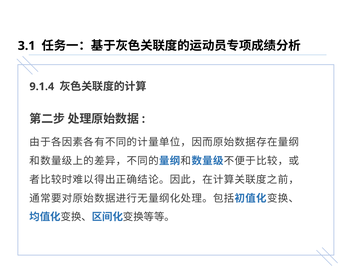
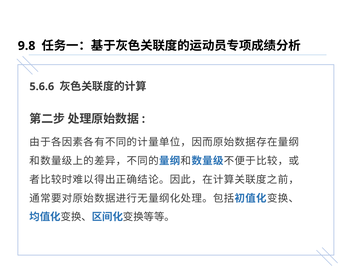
3.1: 3.1 -> 9.8
9.1.4: 9.1.4 -> 5.6.6
